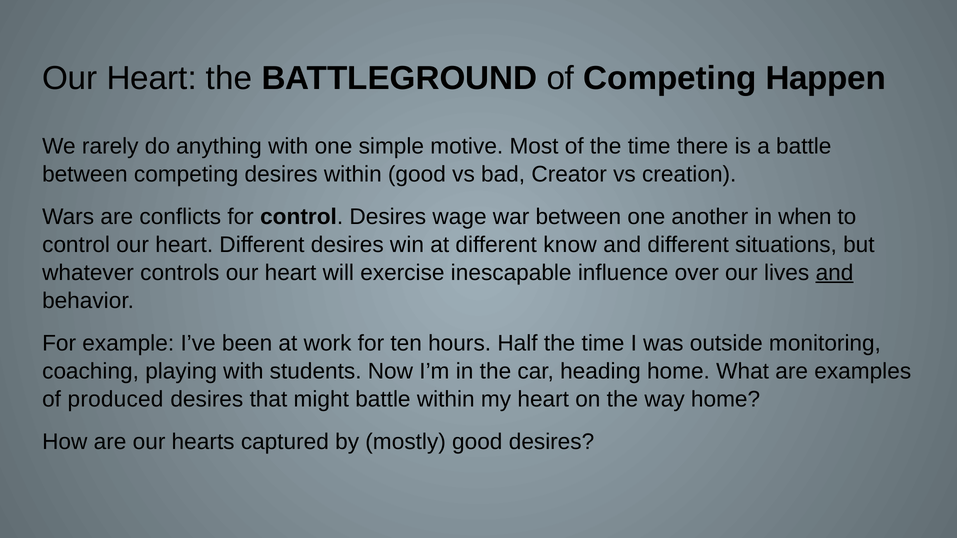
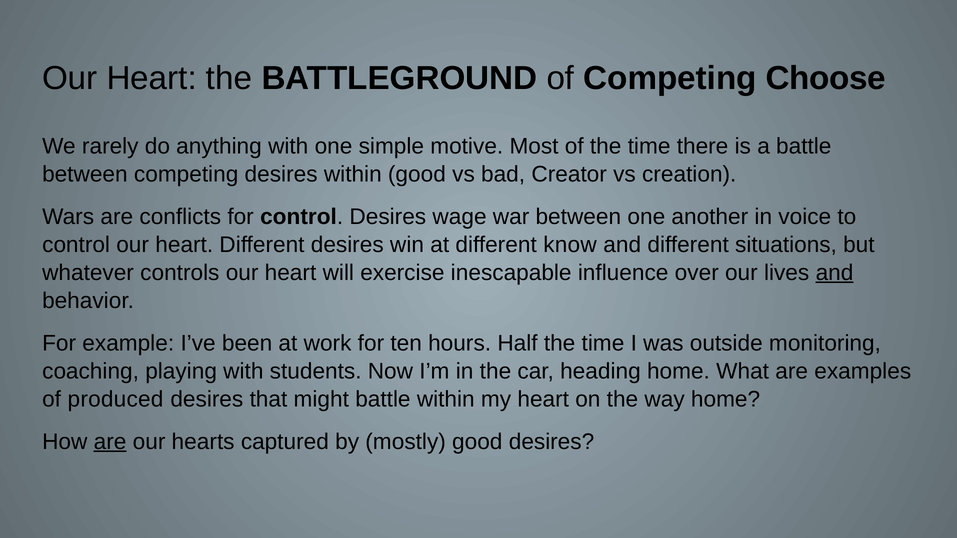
Happen: Happen -> Choose
when: when -> voice
are at (110, 442) underline: none -> present
